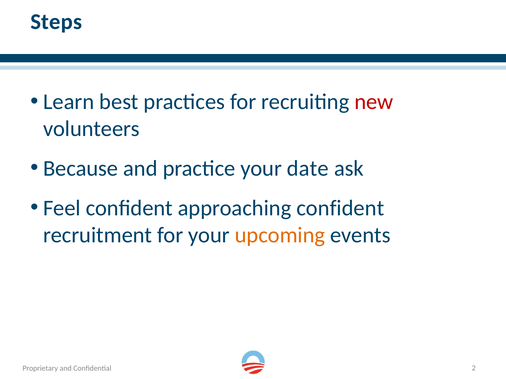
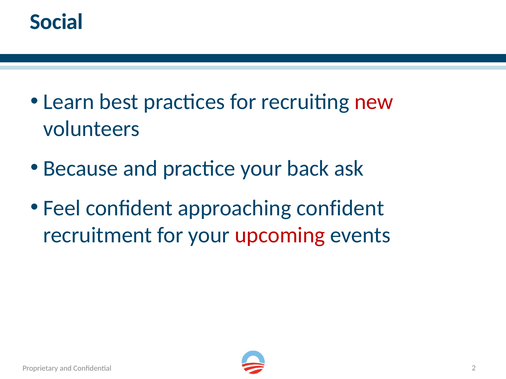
Steps: Steps -> Social
date: date -> back
upcoming colour: orange -> red
